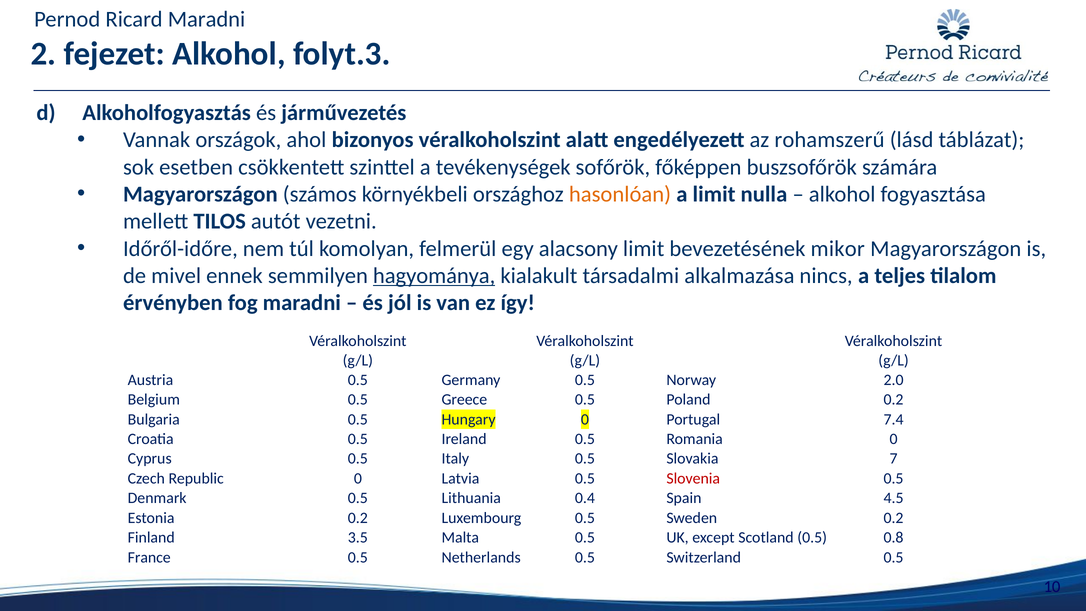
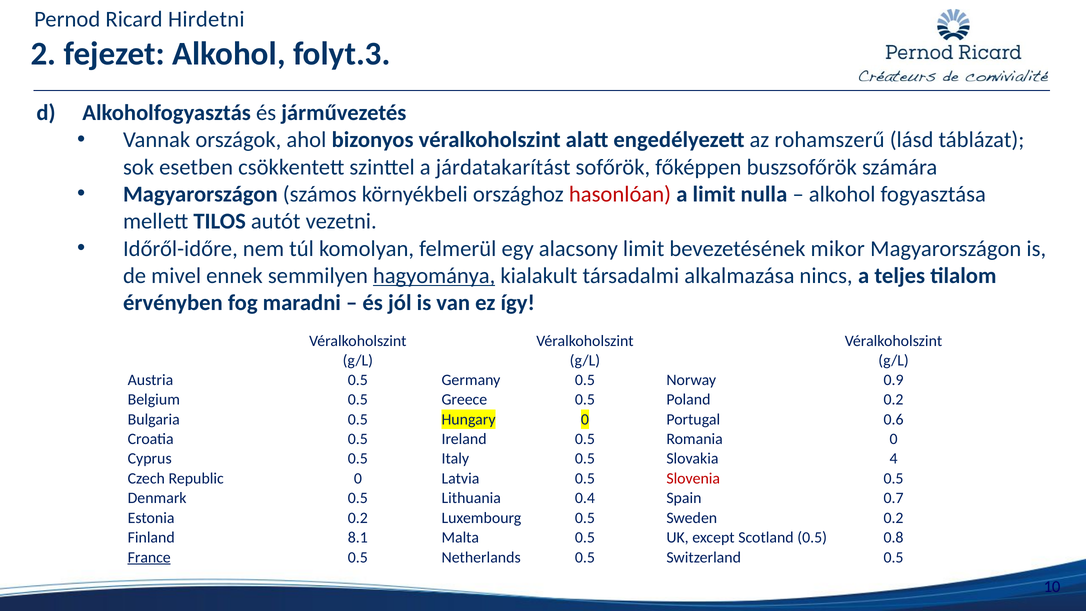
Ricard Maradni: Maradni -> Hirdetni
tevékenységek: tevékenységek -> járdatakarítást
hasonlóan colour: orange -> red
2.0: 2.0 -> 0.9
7.4: 7.4 -> 0.6
7: 7 -> 4
4.5: 4.5 -> 0.7
3.5: 3.5 -> 8.1
France underline: none -> present
